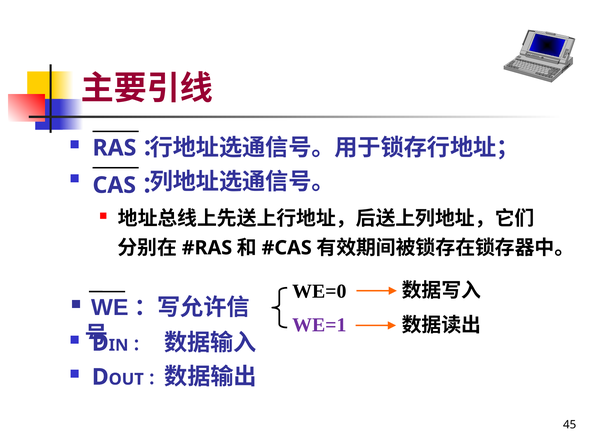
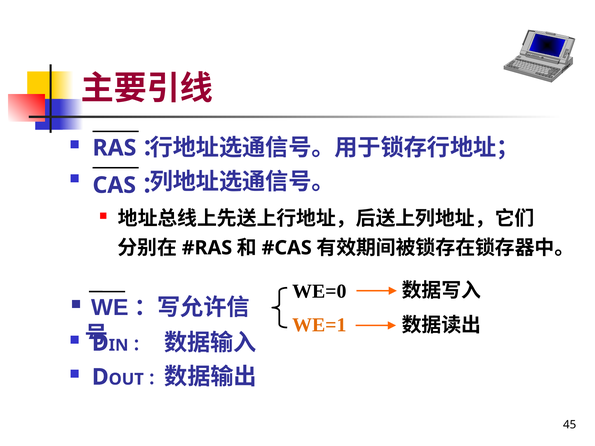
WE=1 colour: purple -> orange
